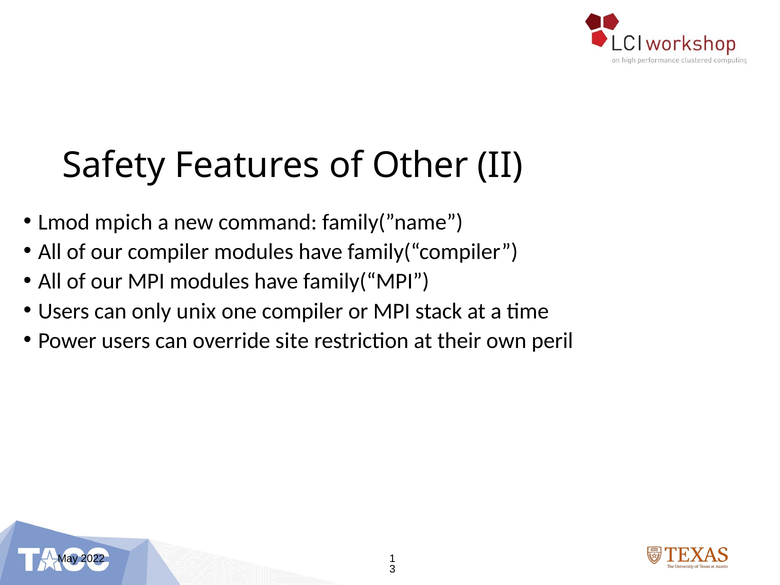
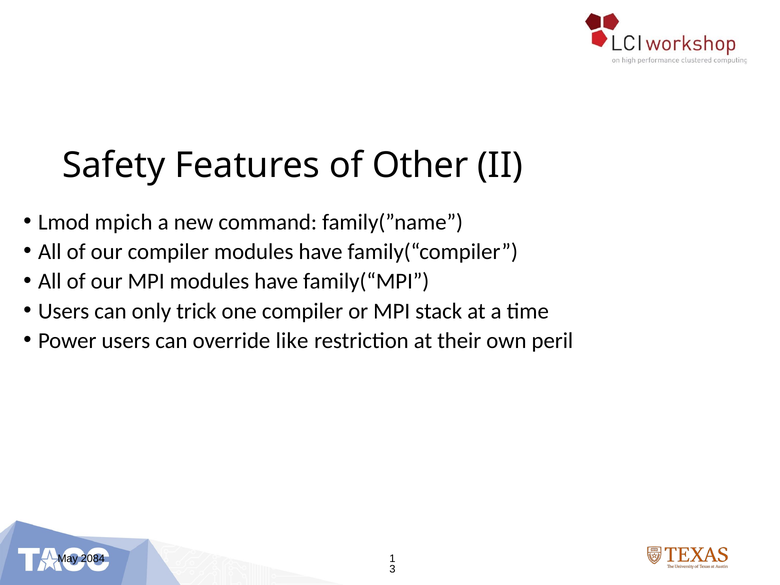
unix: unix -> trick
site: site -> like
2022: 2022 -> 2084
